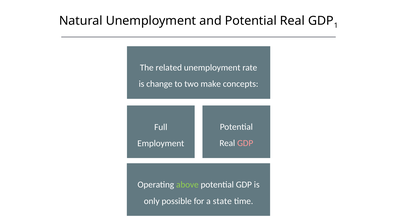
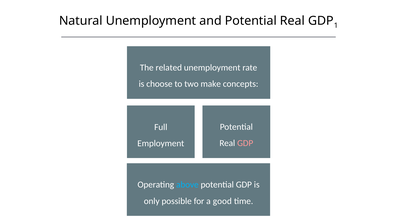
change: change -> choose
above colour: light green -> light blue
state: state -> good
